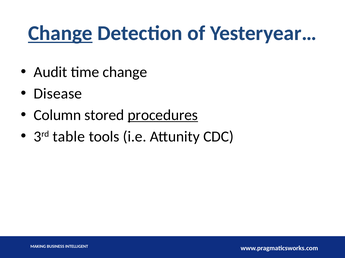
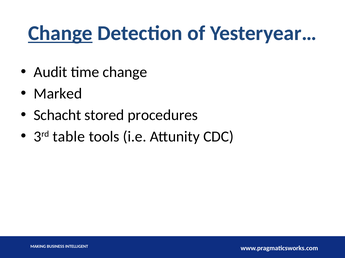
Disease: Disease -> Marked
Column: Column -> Schacht
procedures underline: present -> none
